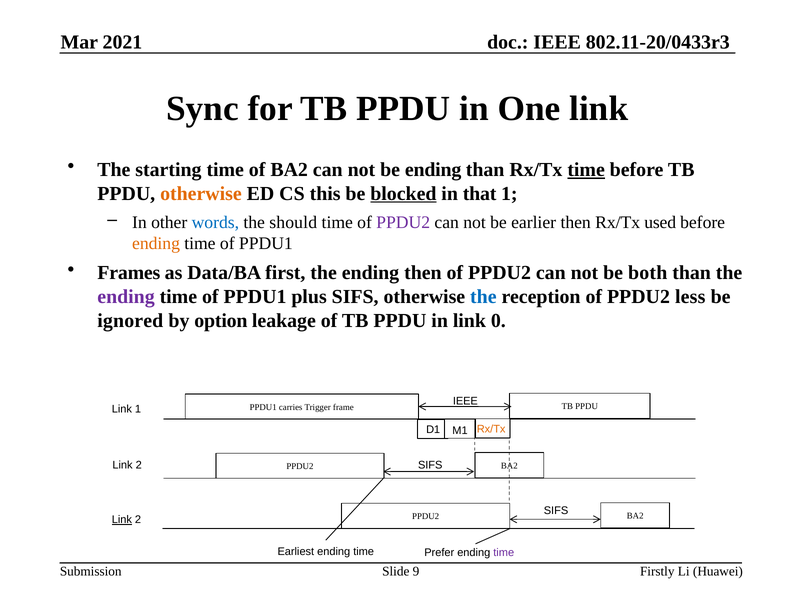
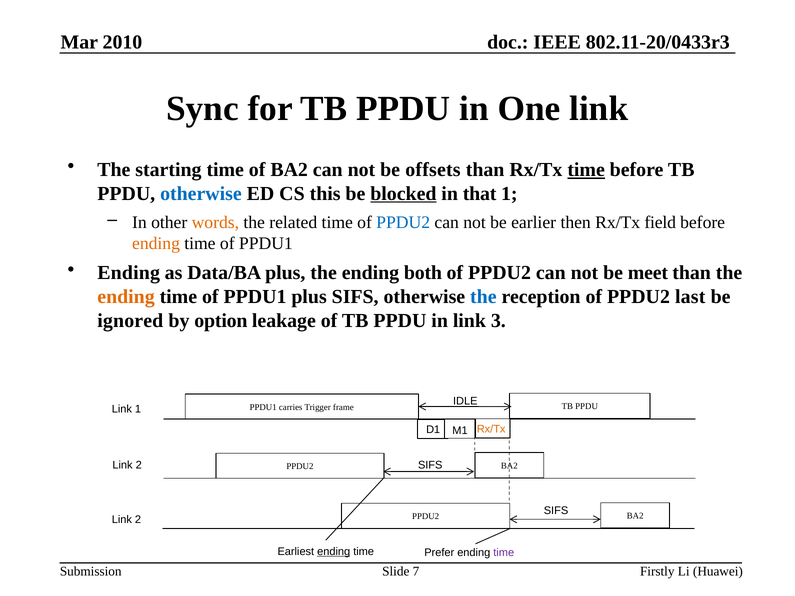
2021: 2021 -> 2010
be ending: ending -> offsets
otherwise at (201, 194) colour: orange -> blue
words colour: blue -> orange
should: should -> related
PPDU2 at (403, 223) colour: purple -> blue
used: used -> field
Frames at (129, 273): Frames -> Ending
Data/BA first: first -> plus
ending then: then -> both
both: both -> meet
ending at (126, 297) colour: purple -> orange
less: less -> last
0: 0 -> 3
IEEE at (465, 401): IEEE -> IDLE
Link at (122, 520) underline: present -> none
ending at (334, 552) underline: none -> present
9: 9 -> 7
